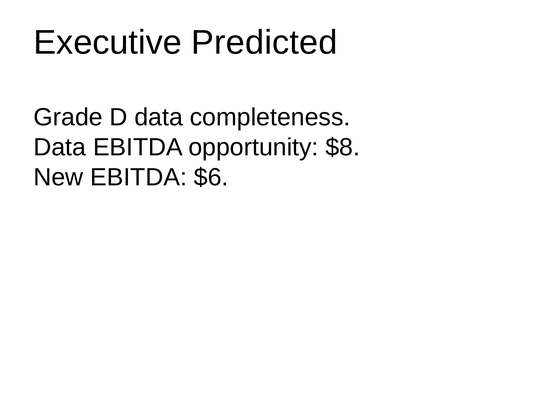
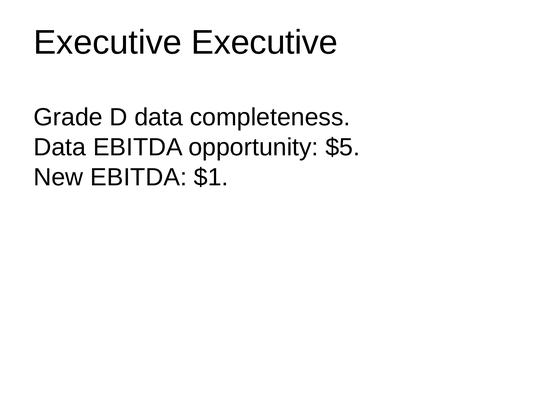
Executive Predicted: Predicted -> Executive
$8: $8 -> $5
$6: $6 -> $1
